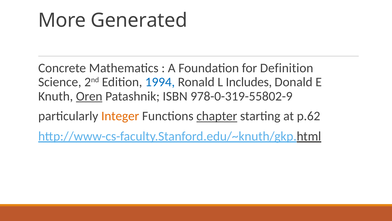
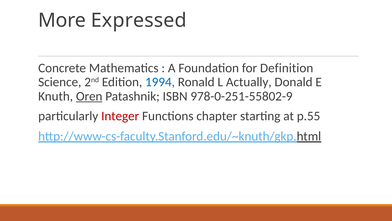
Generated: Generated -> Expressed
Includes: Includes -> Actually
978-0-319-55802-9: 978-0-319-55802-9 -> 978-0-251-55802-9
Integer colour: orange -> red
chapter underline: present -> none
p.62: p.62 -> p.55
